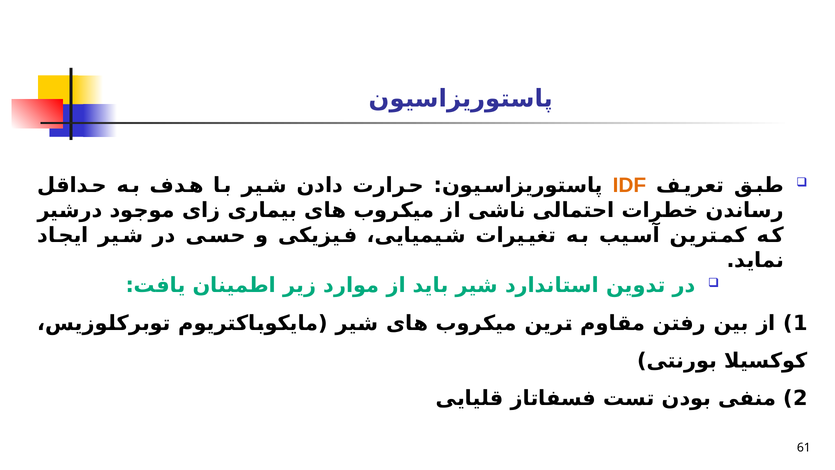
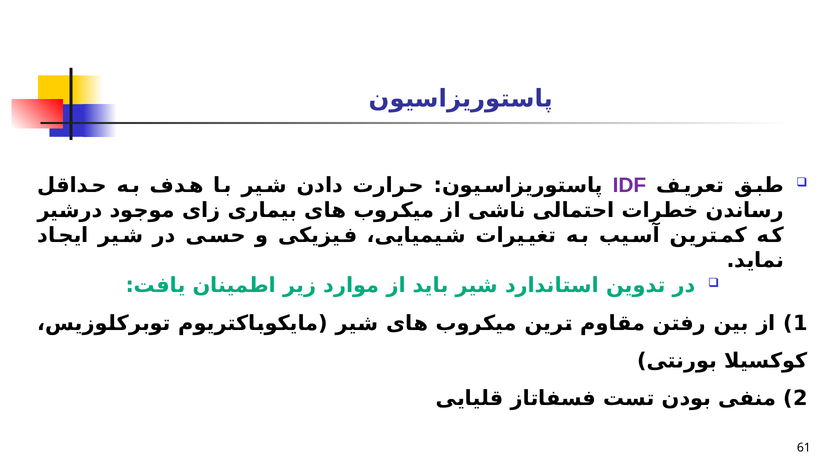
IDF colour: orange -> purple
